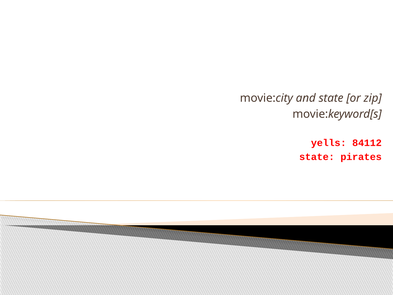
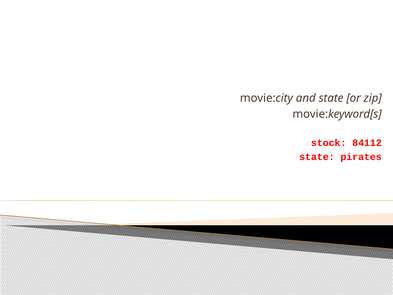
yells: yells -> stock
